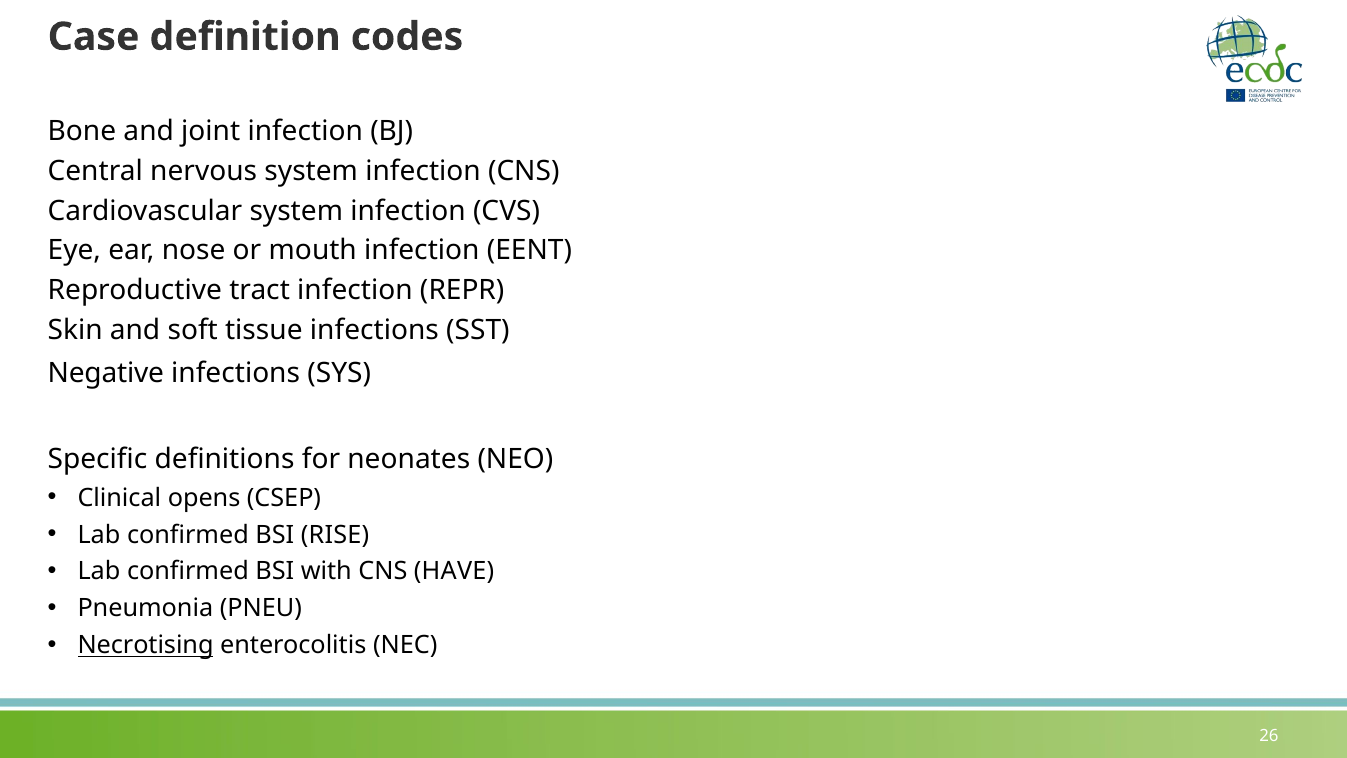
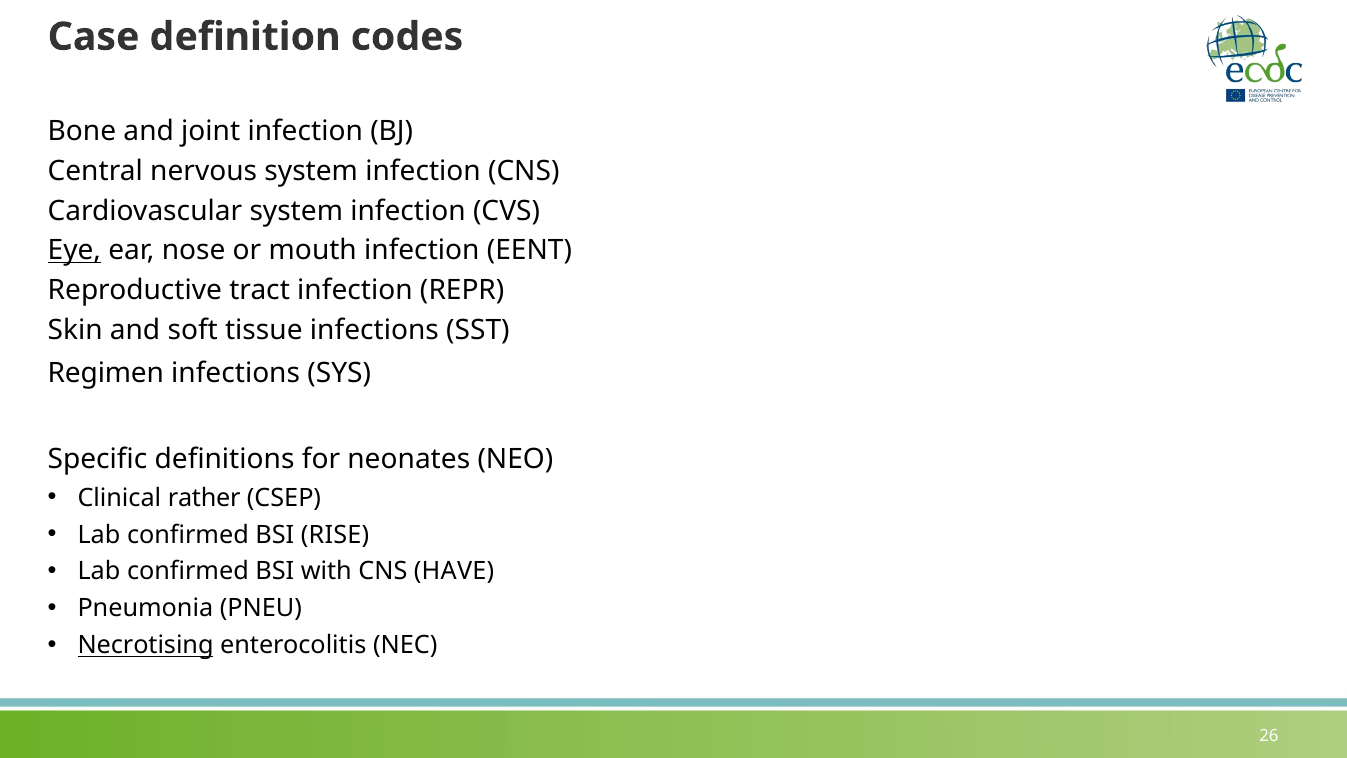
Eye underline: none -> present
Negative: Negative -> Regimen
opens: opens -> rather
